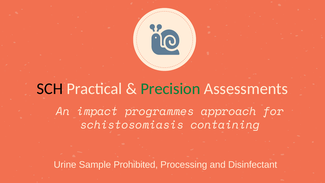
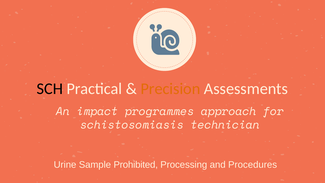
Precision colour: green -> orange
containing: containing -> technician
Disinfectant: Disinfectant -> Procedures
